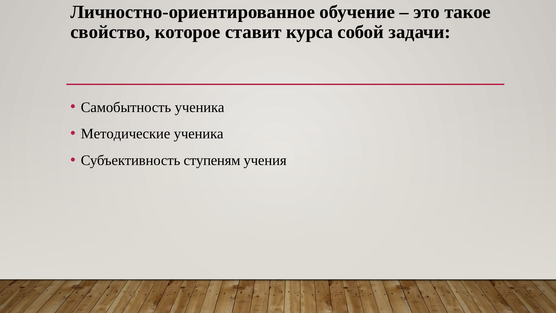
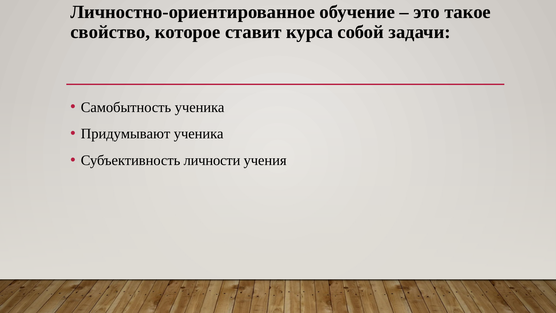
Методические: Методические -> Придумывают
ступеням: ступеням -> личности
